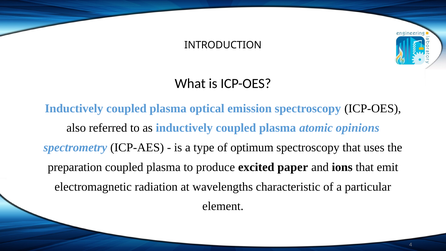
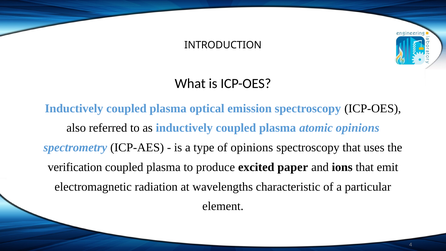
of optimum: optimum -> opinions
preparation: preparation -> verification
